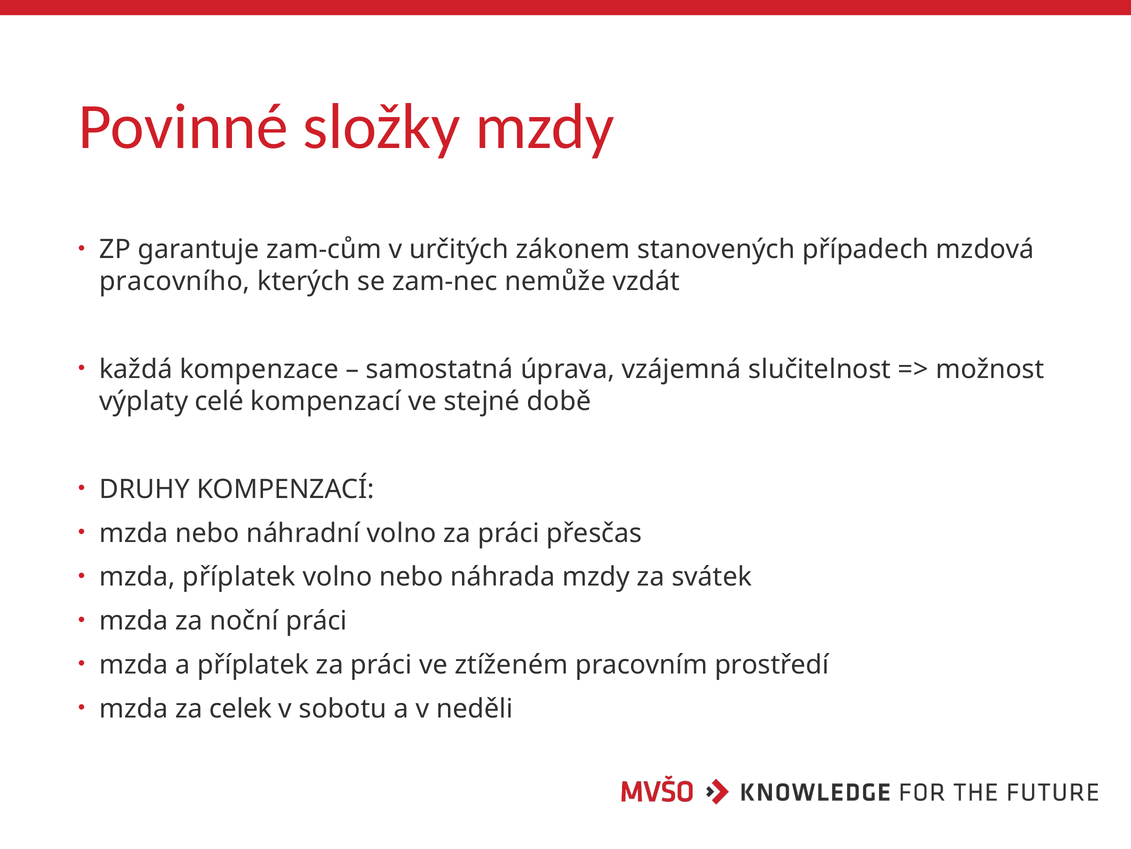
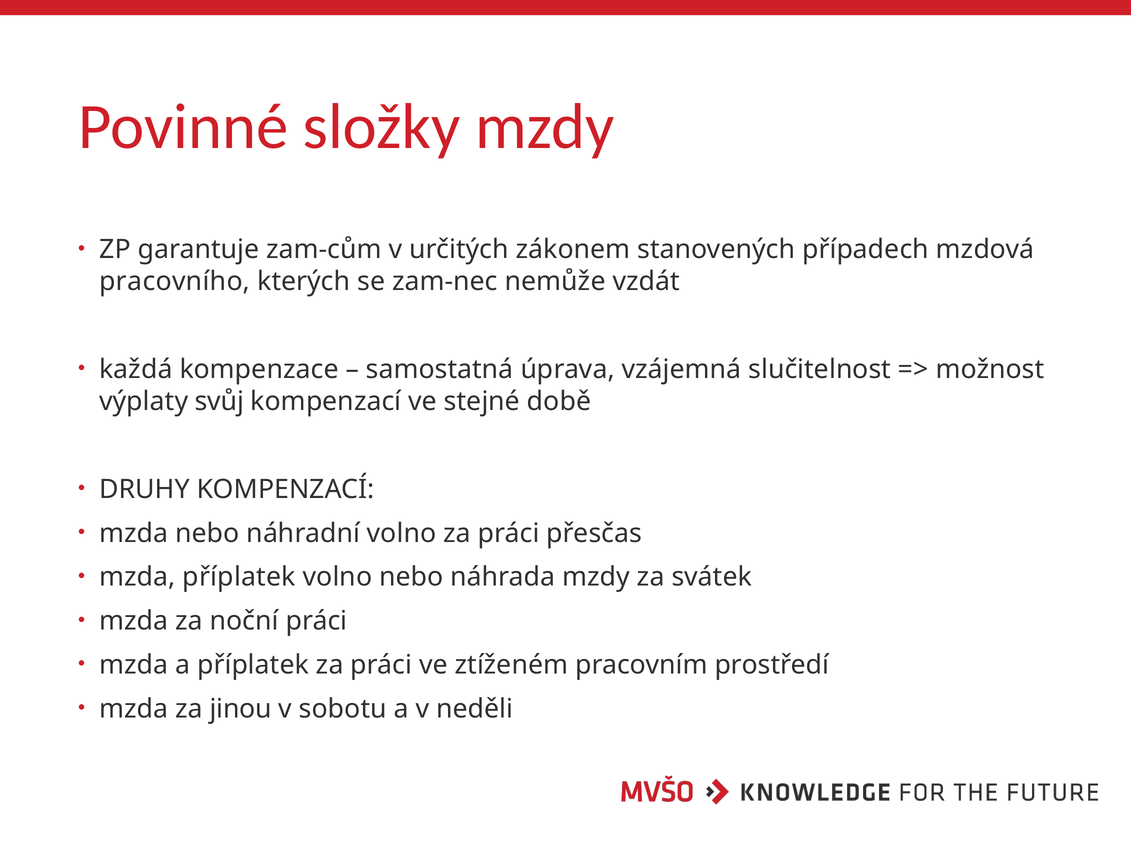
celé: celé -> svůj
celek: celek -> jinou
